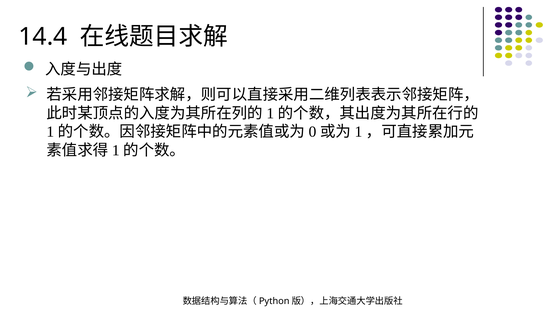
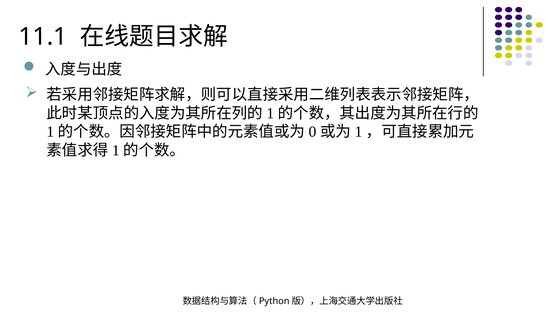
14.4: 14.4 -> 11.1
